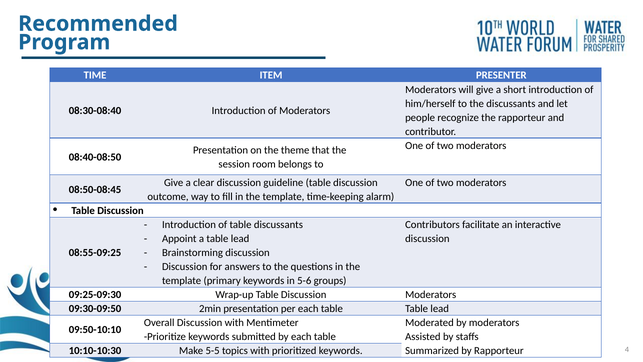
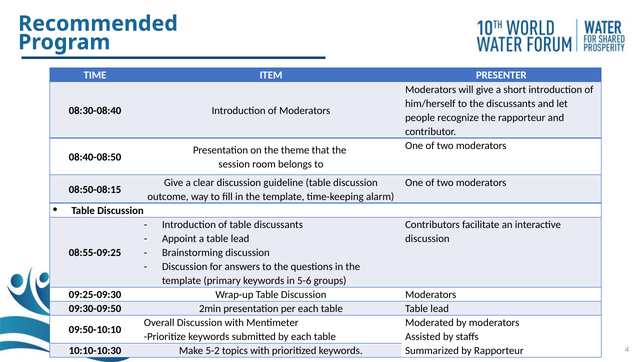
08:50-08:45: 08:50-08:45 -> 08:50-08:15
5-5: 5-5 -> 5-2
